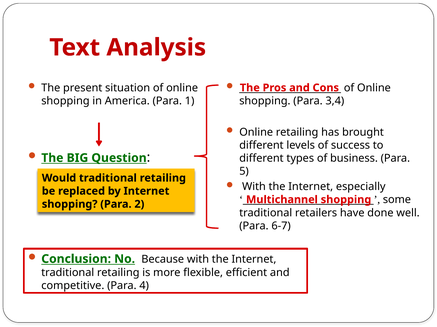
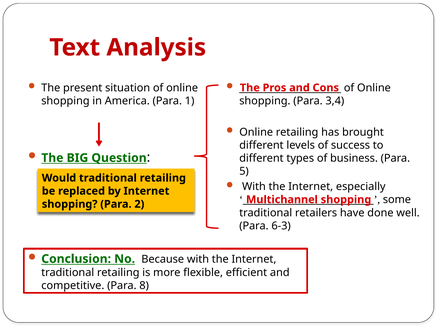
6-7: 6-7 -> 6-3
4: 4 -> 8
